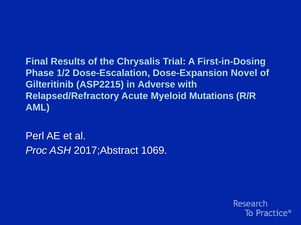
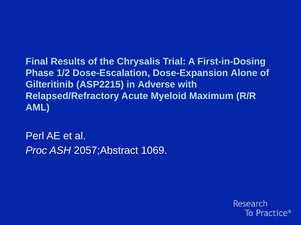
Novel: Novel -> Alone
Mutations: Mutations -> Maximum
2017;Abstract: 2017;Abstract -> 2057;Abstract
